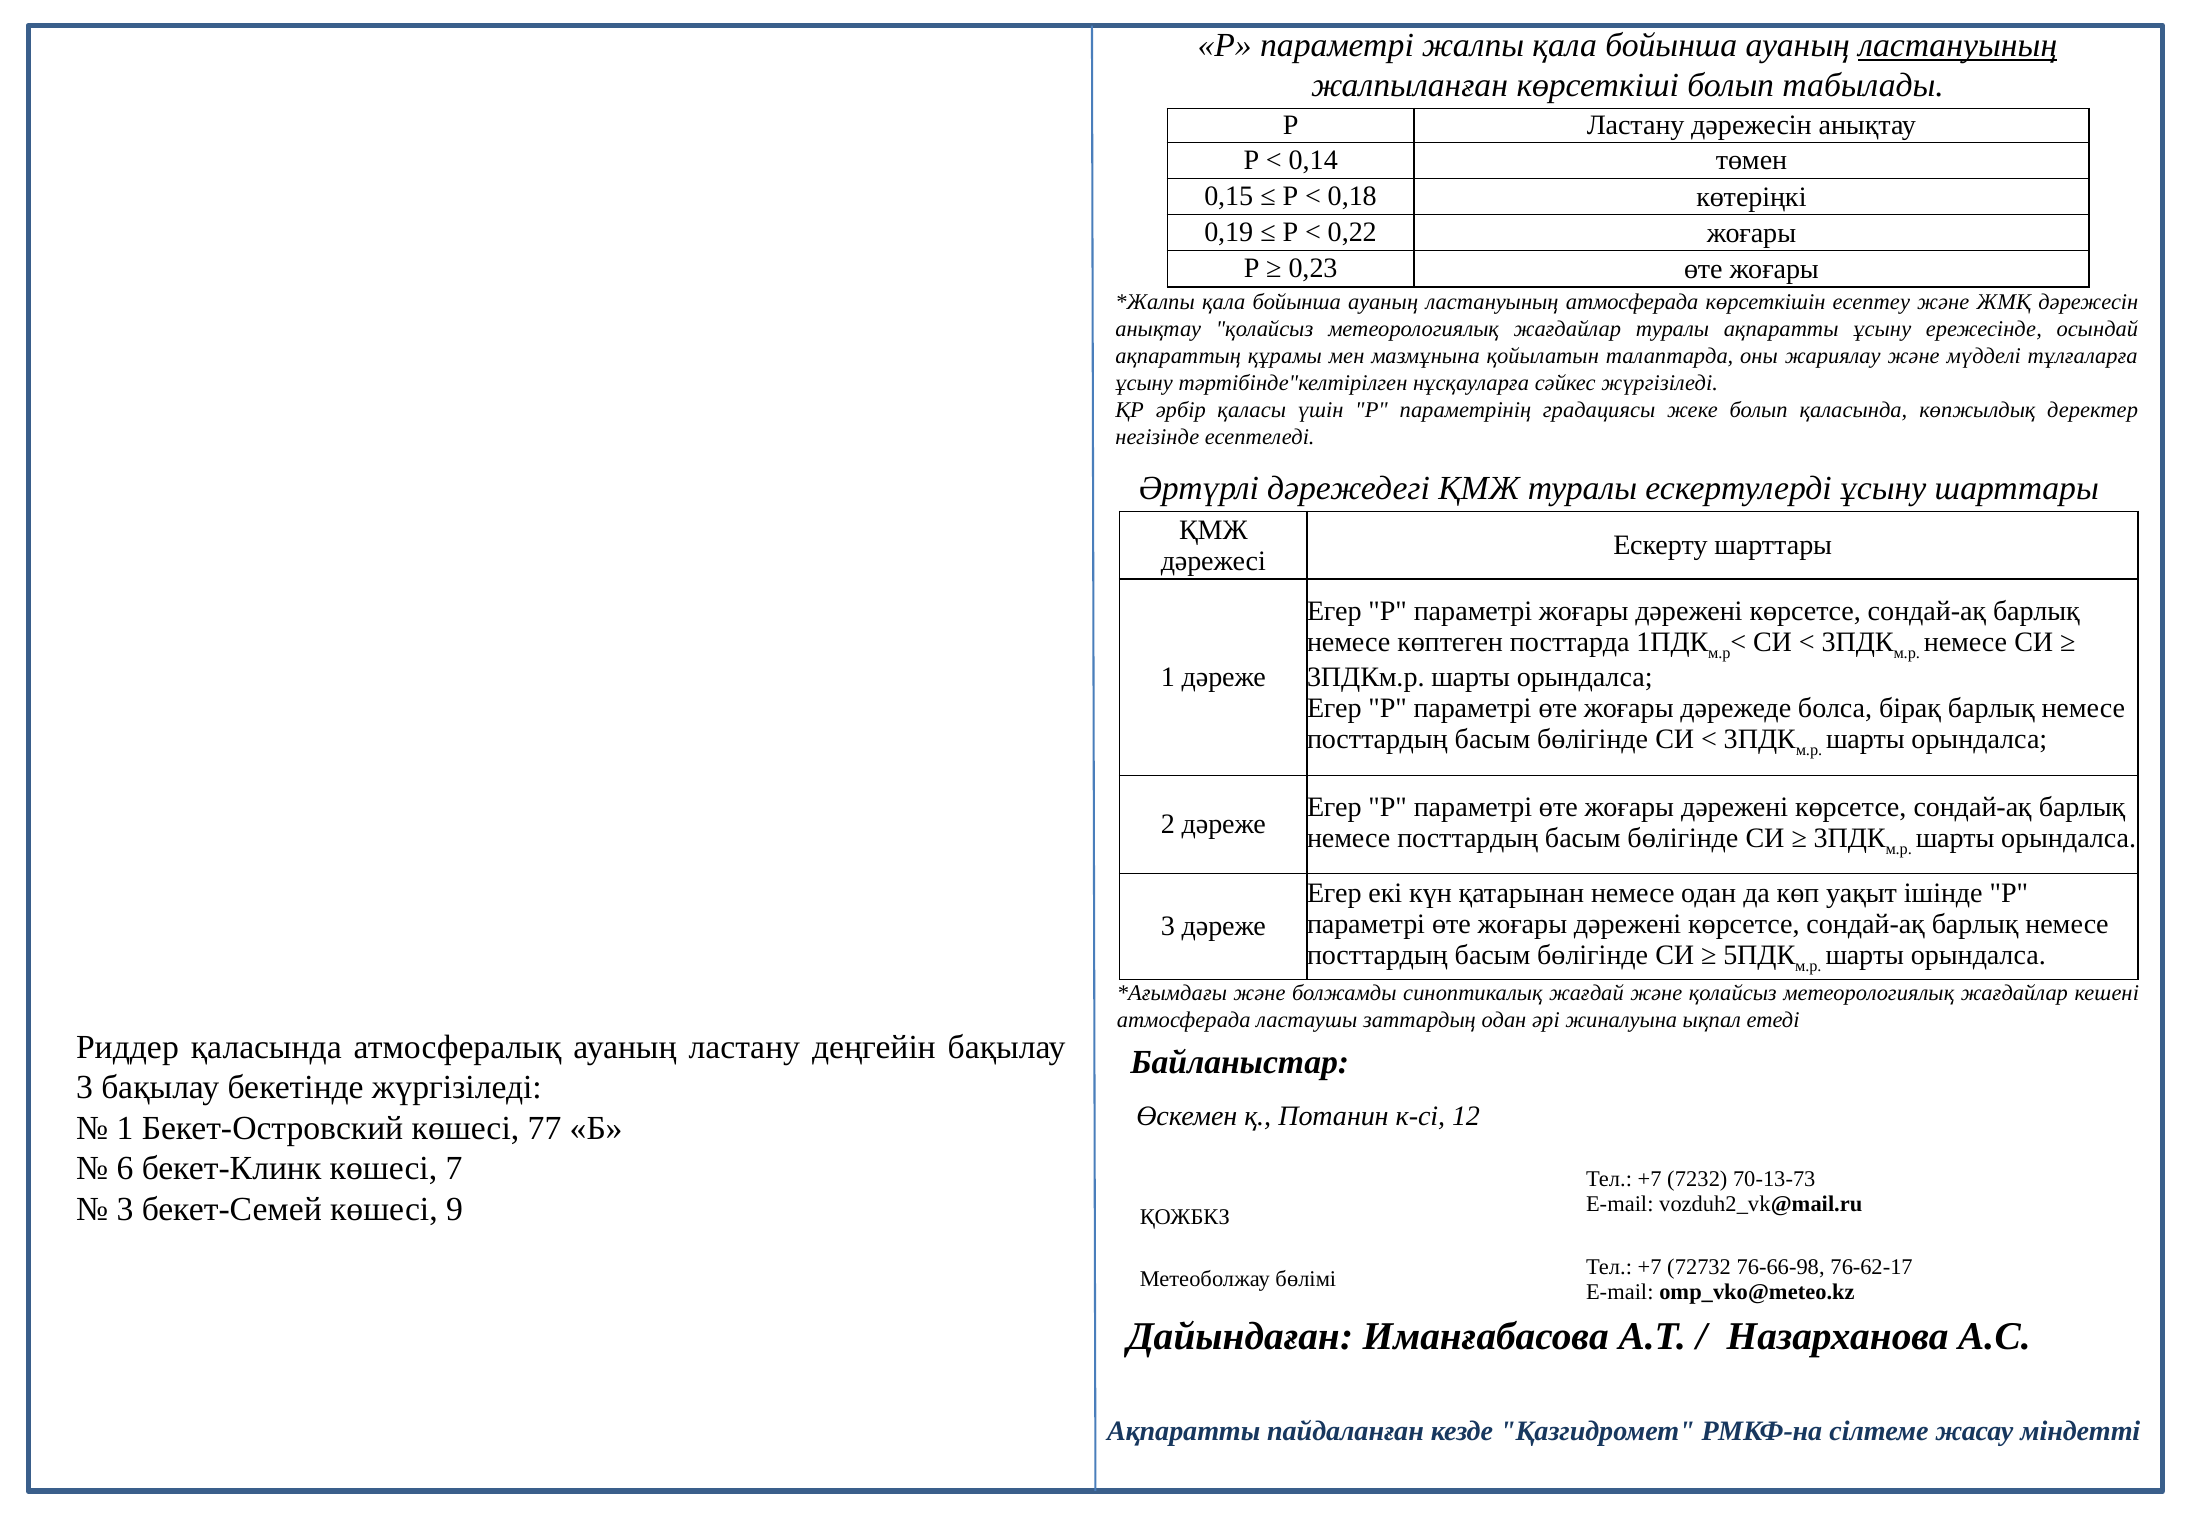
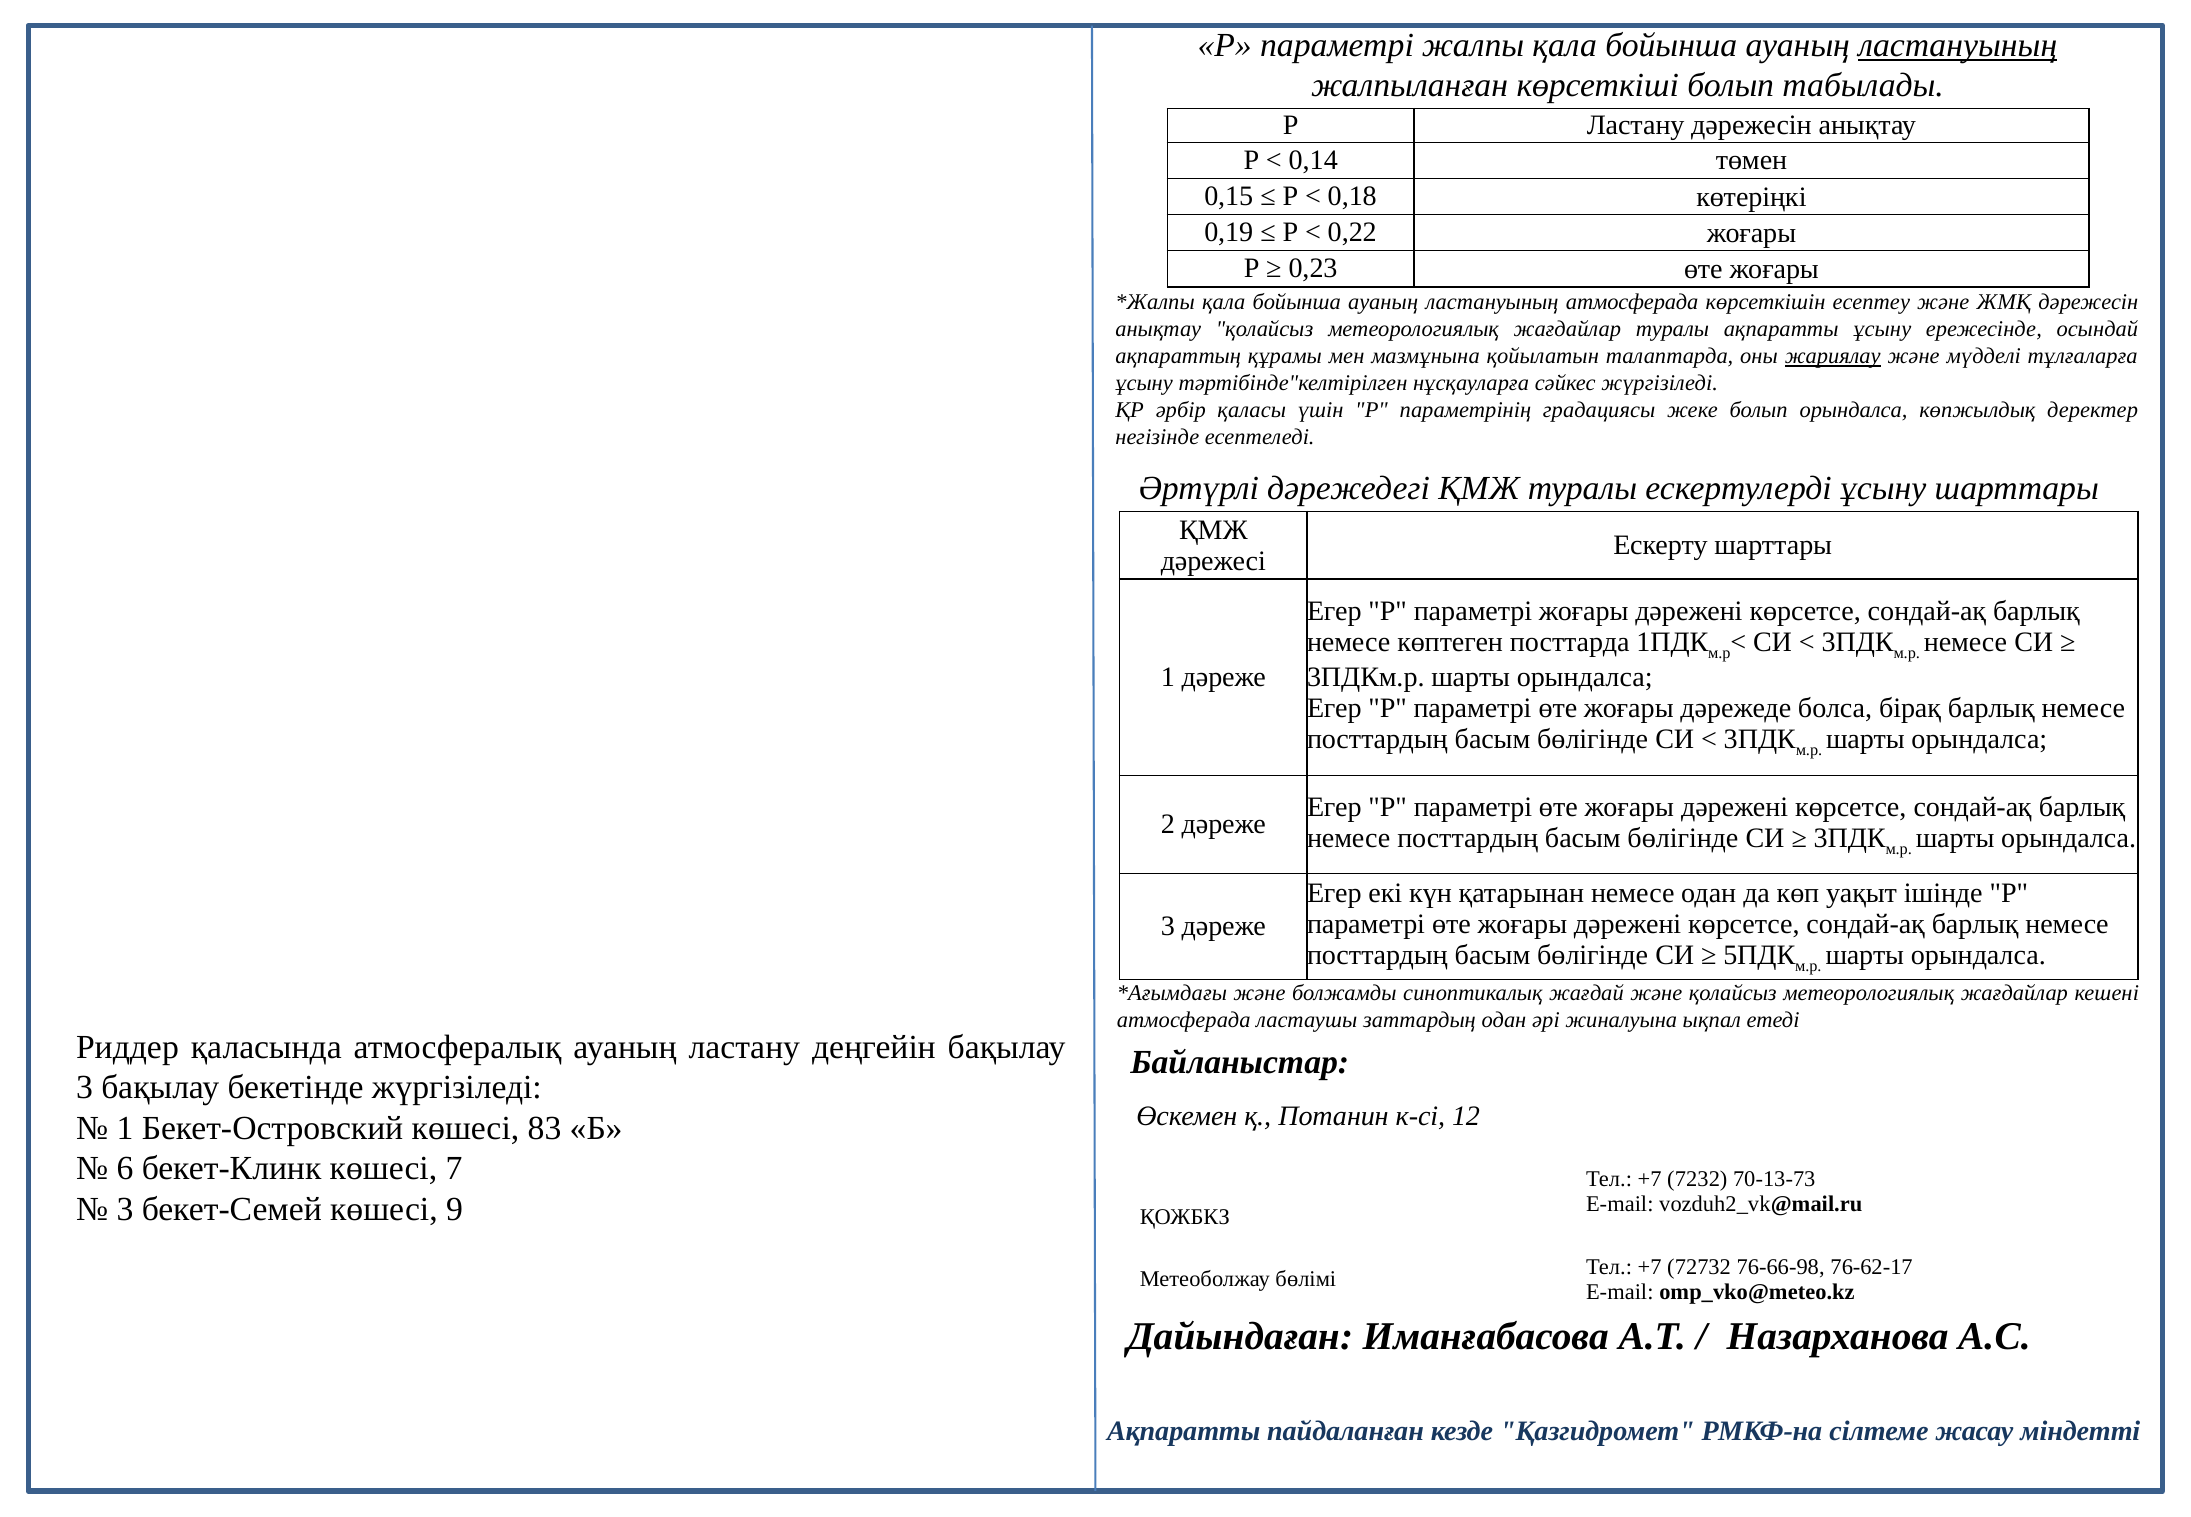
жариялау underline: none -> present
болып қаласында: қаласында -> орындалса
77: 77 -> 83
